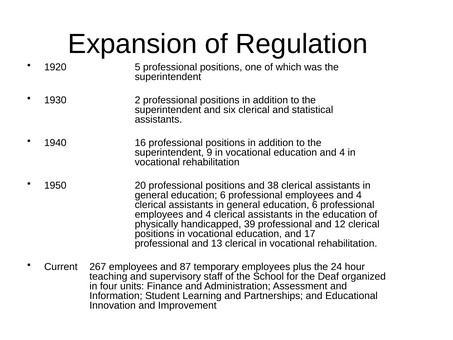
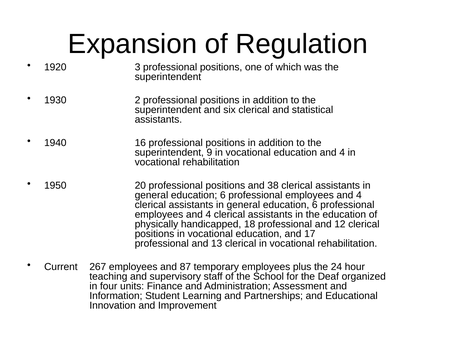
5: 5 -> 3
39: 39 -> 18
